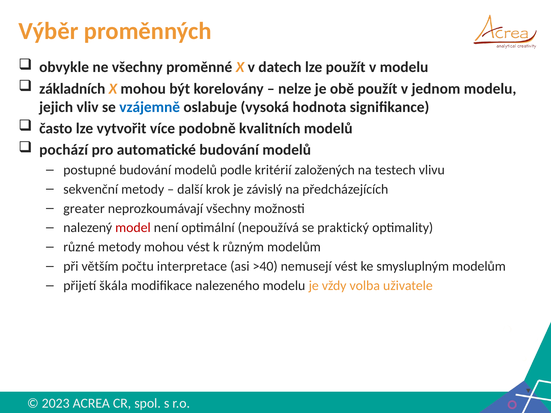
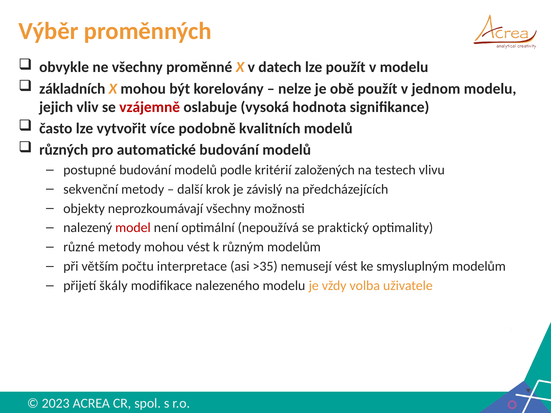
vzájemně colour: blue -> red
pochází: pochází -> různých
greater: greater -> objekty
>40: >40 -> >35
škála: škála -> škály
